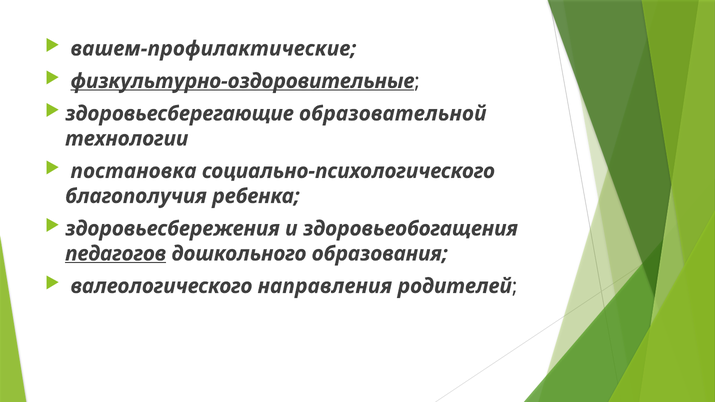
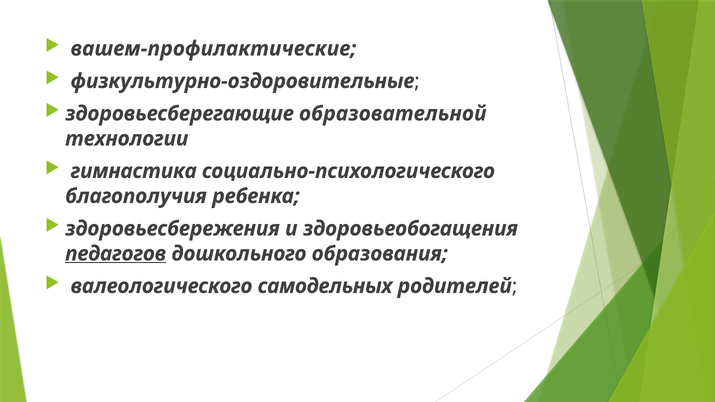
физкультурно-оздоровительные underline: present -> none
постановка: постановка -> гимнастика
направления: направления -> самодельных
